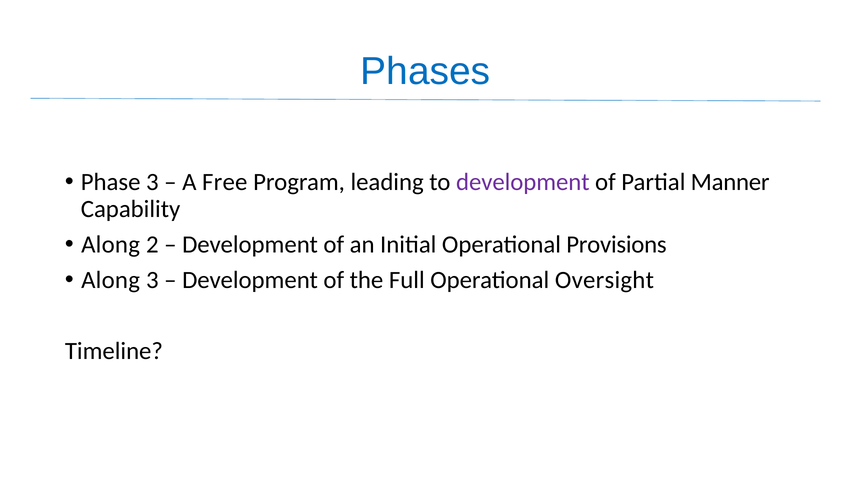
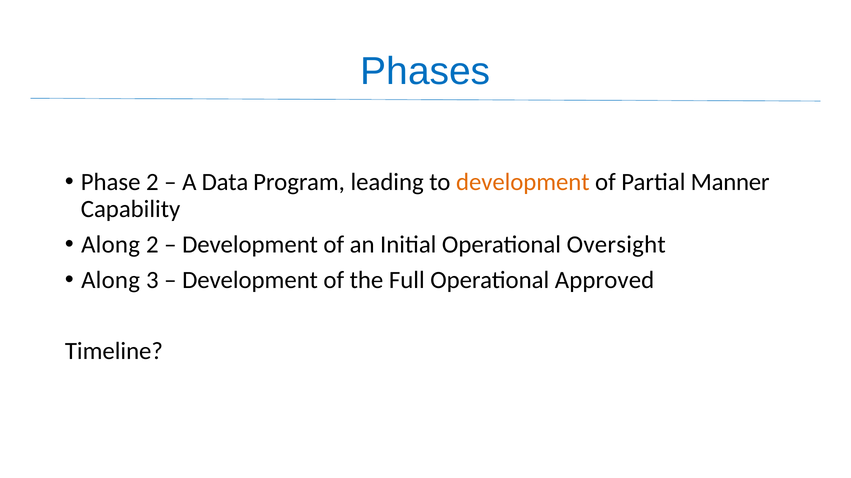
Phase 3: 3 -> 2
Free: Free -> Data
development at (523, 182) colour: purple -> orange
Provisions: Provisions -> Oversight
Oversight: Oversight -> Approved
